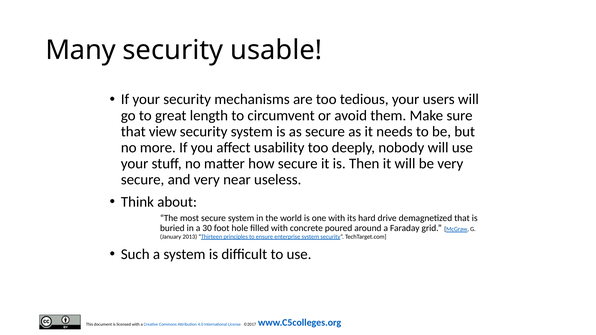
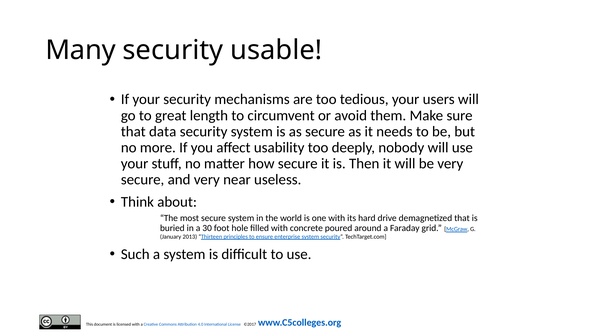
view: view -> data
